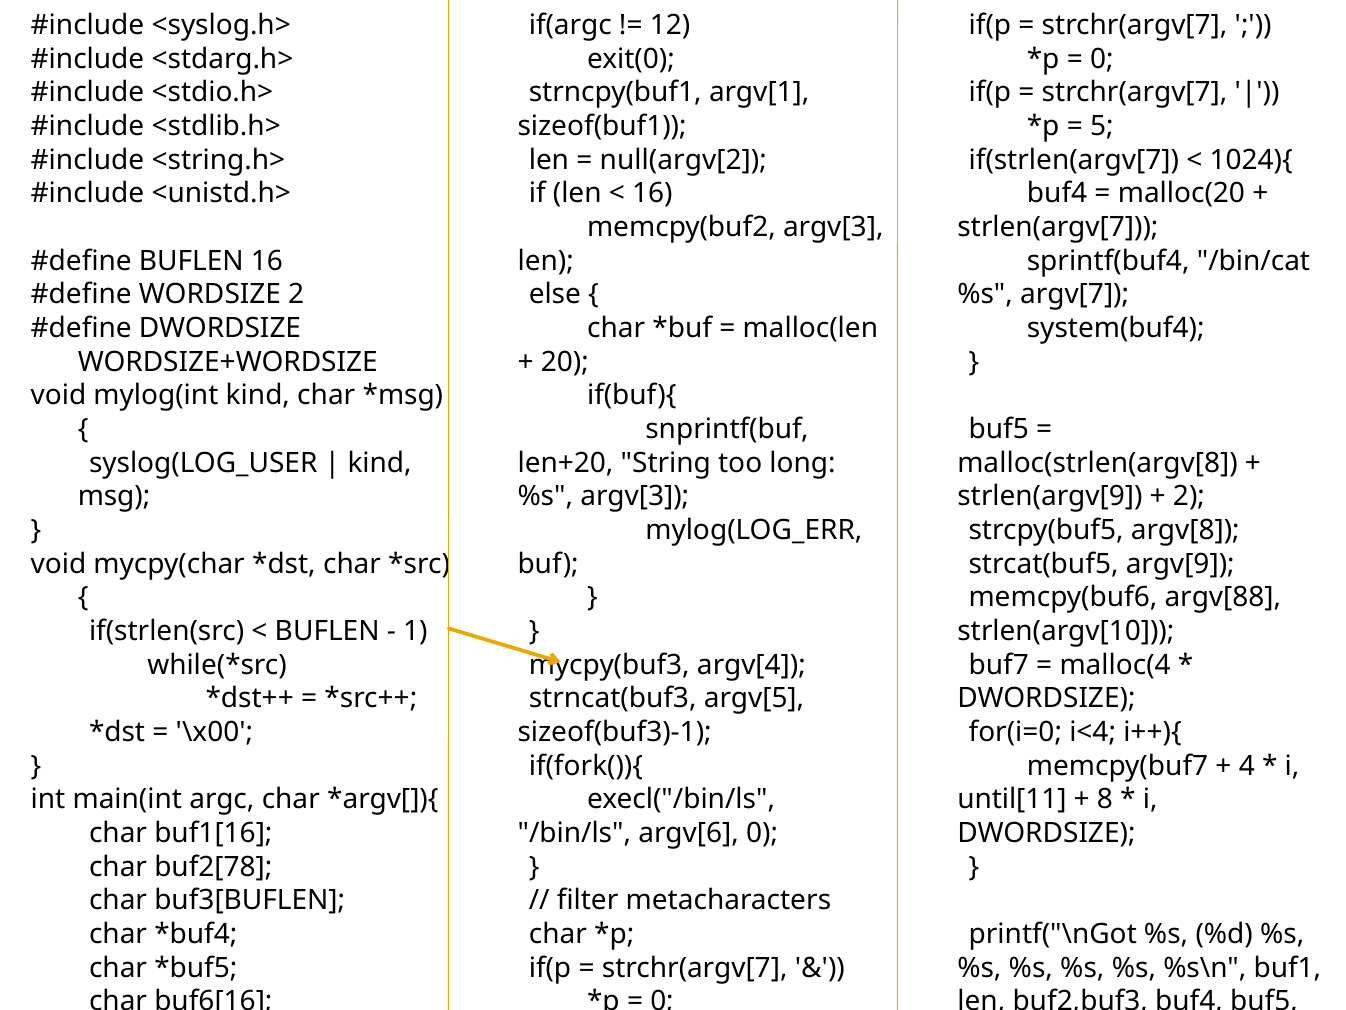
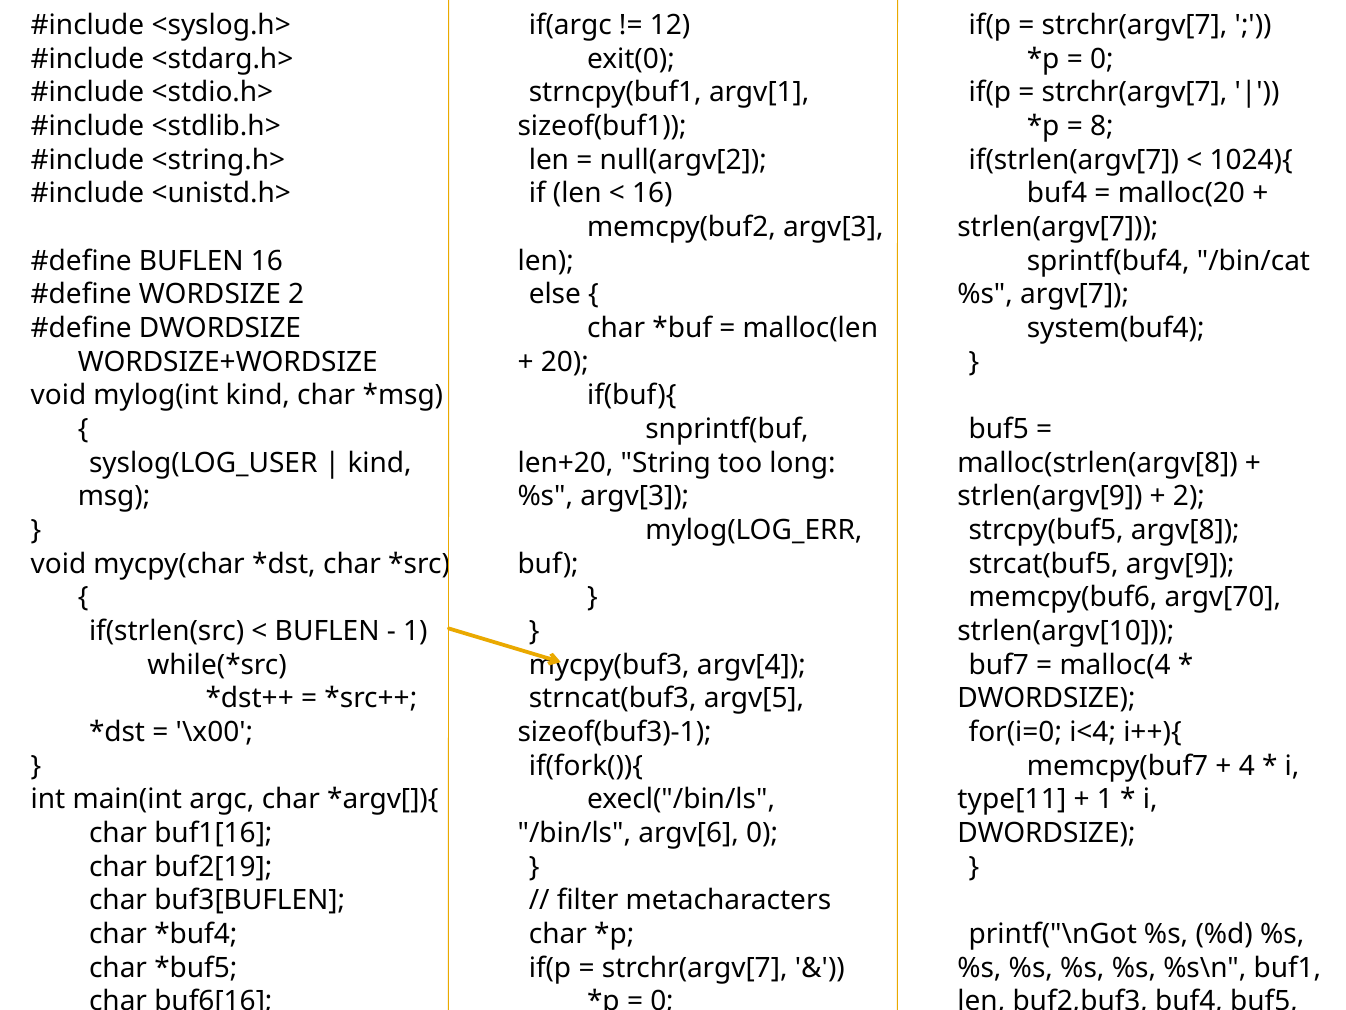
5: 5 -> 8
argv[88: argv[88 -> argv[70
until[11: until[11 -> type[11
8 at (1105, 799): 8 -> 1
buf2[78: buf2[78 -> buf2[19
